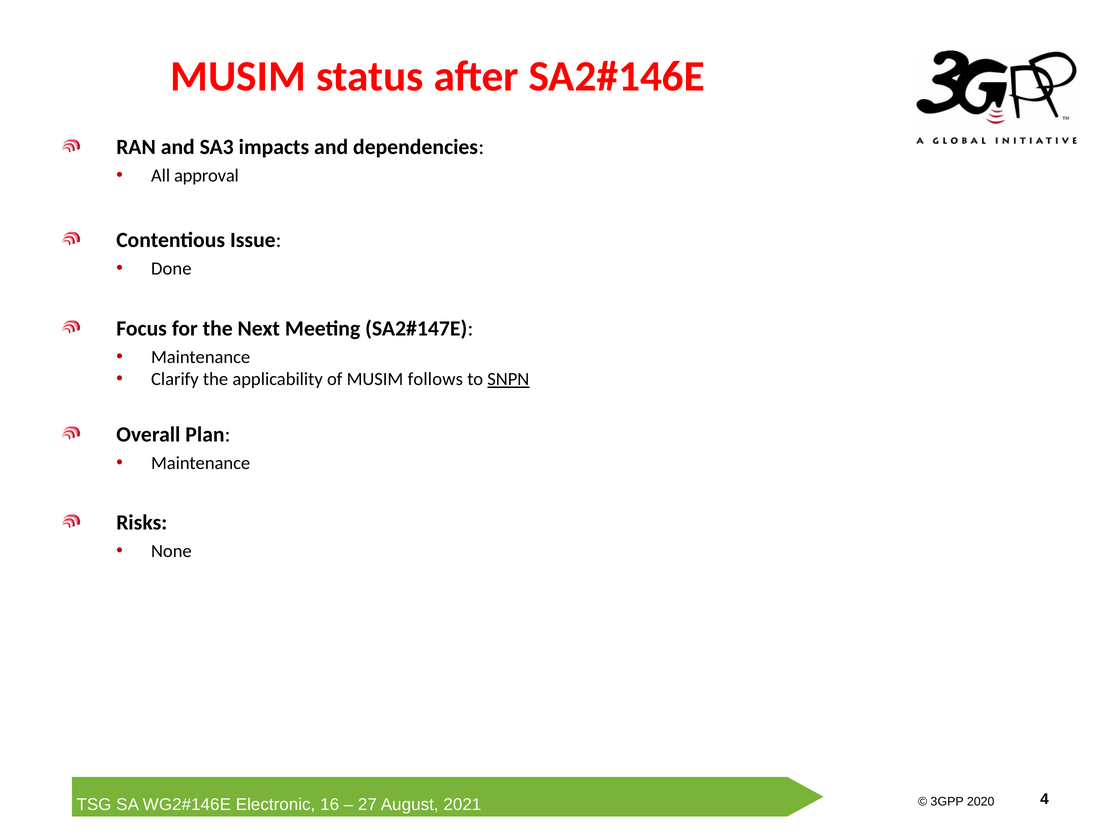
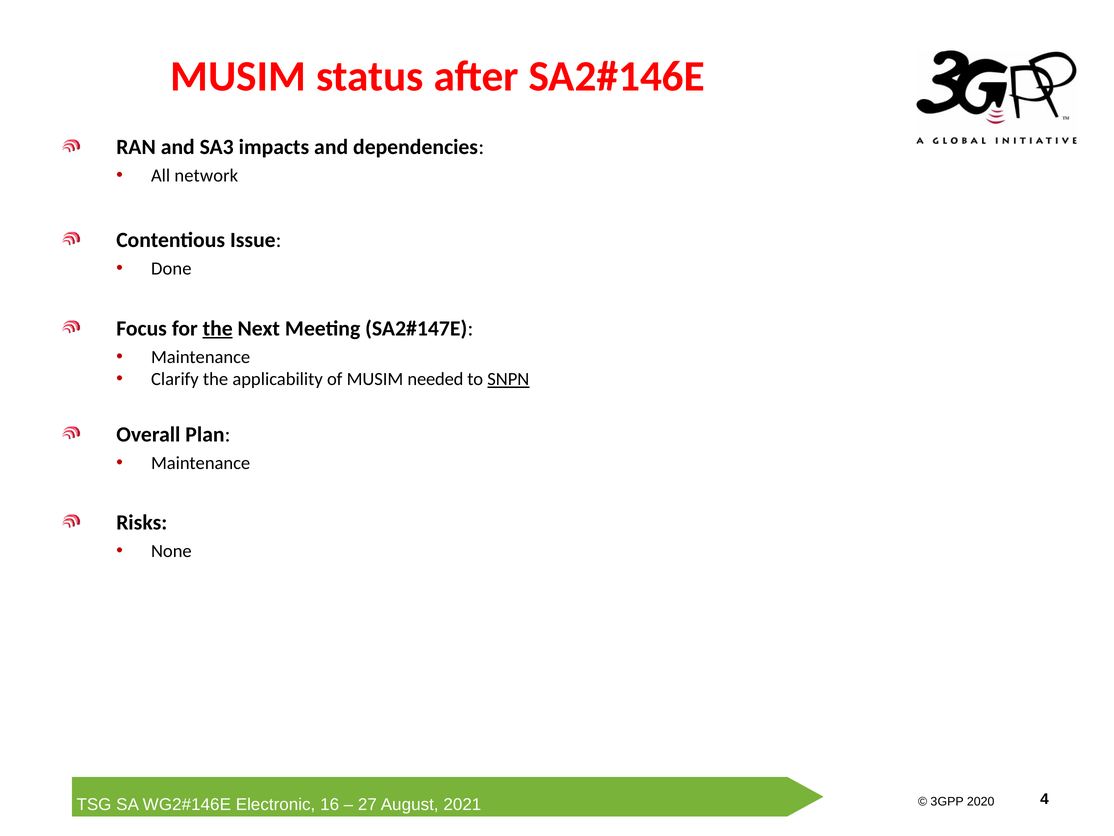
approval: approval -> network
the at (218, 328) underline: none -> present
follows: follows -> needed
